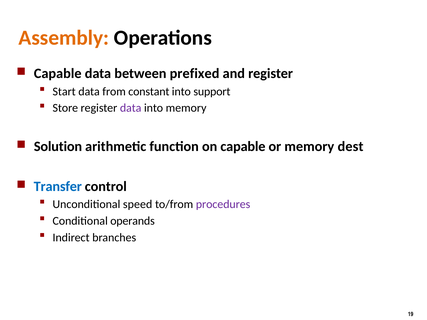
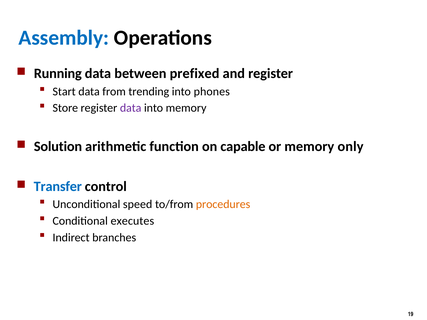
Assembly colour: orange -> blue
Capable at (58, 74): Capable -> Running
constant: constant -> trending
support: support -> phones
dest: dest -> only
procedures colour: purple -> orange
operands: operands -> executes
